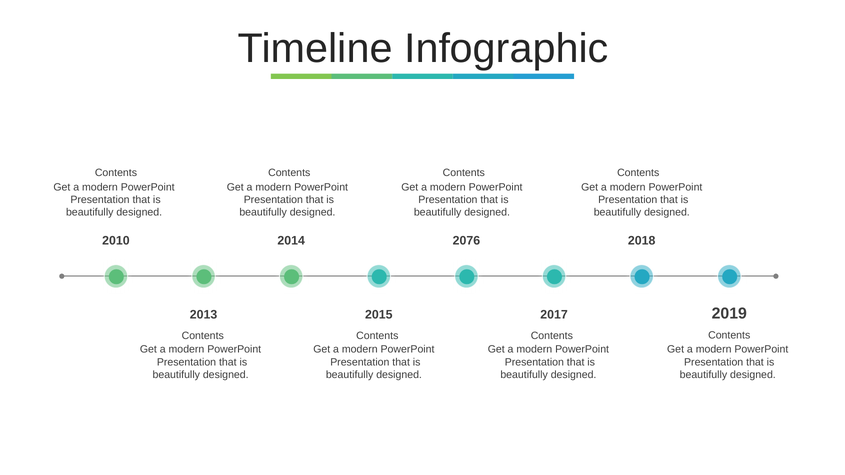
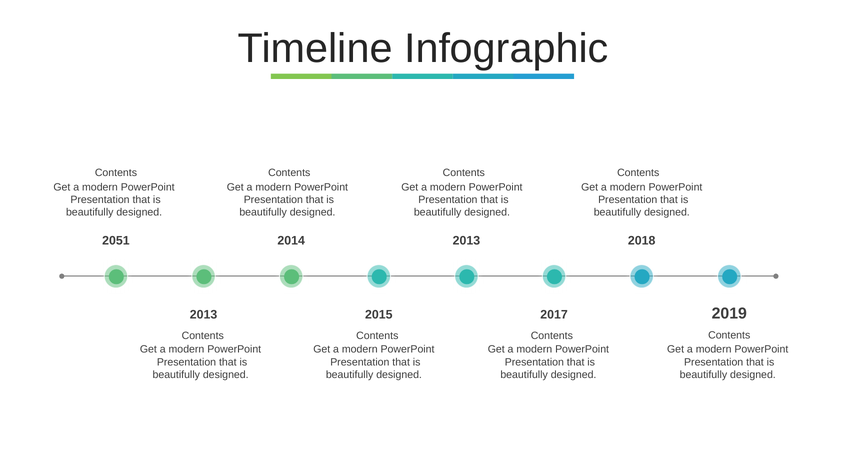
2010: 2010 -> 2051
2076 at (466, 241): 2076 -> 2013
